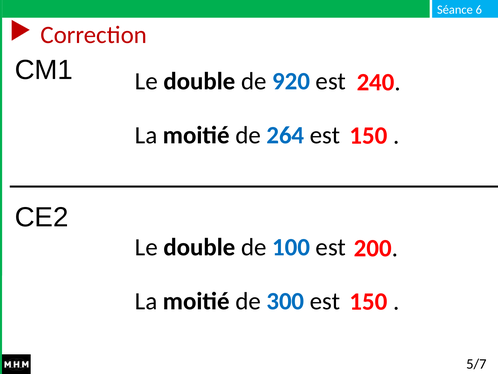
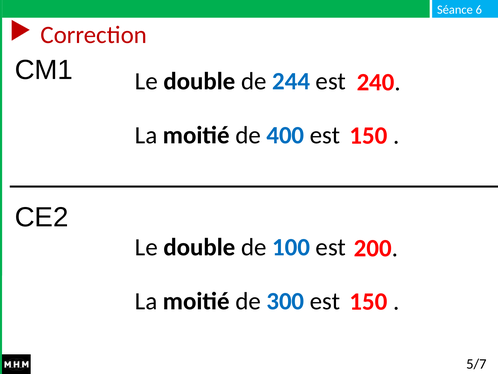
920: 920 -> 244
264: 264 -> 400
